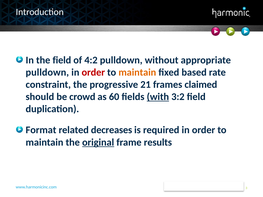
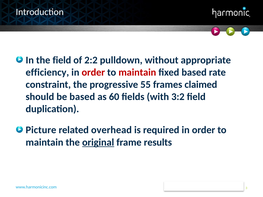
4:2: 4:2 -> 2:2
pulldown at (47, 72): pulldown -> efficiency
maintain at (137, 72) colour: orange -> red
21: 21 -> 55
be crowd: crowd -> based
with underline: present -> none
Format: Format -> Picture
decreases: decreases -> overhead
